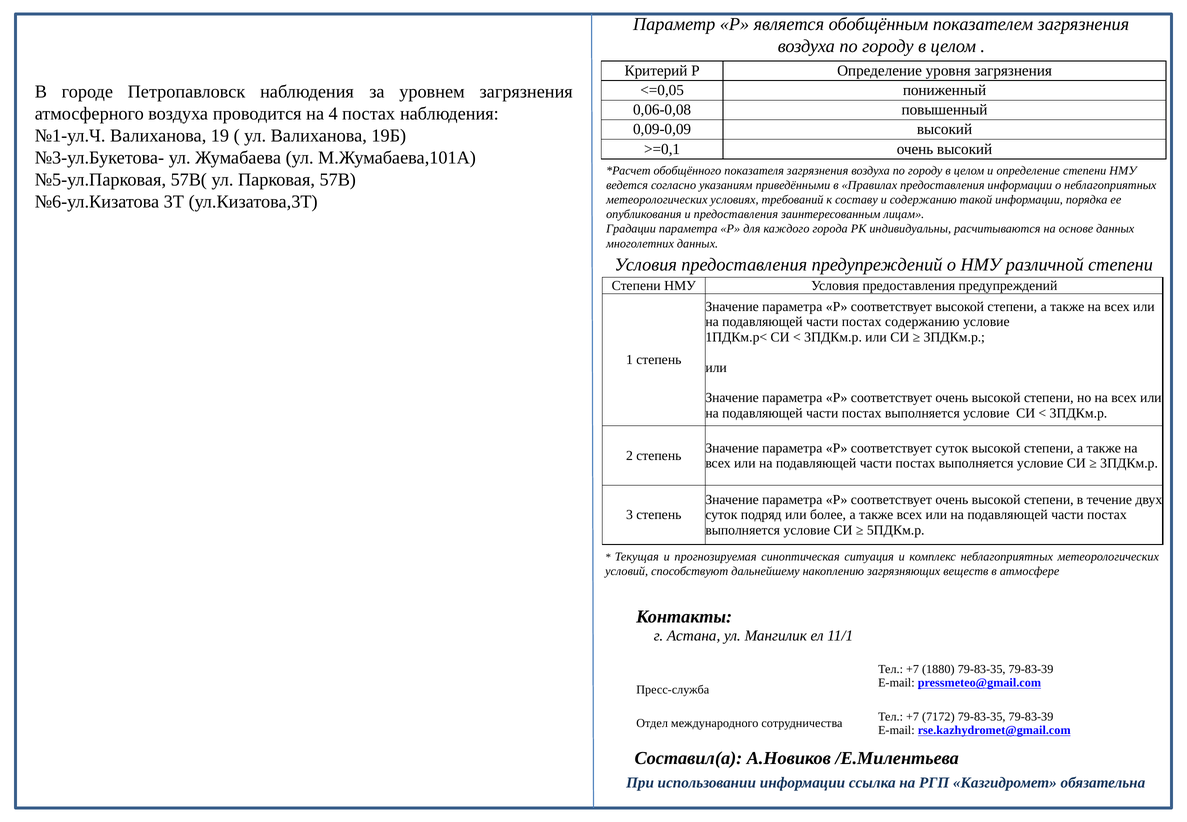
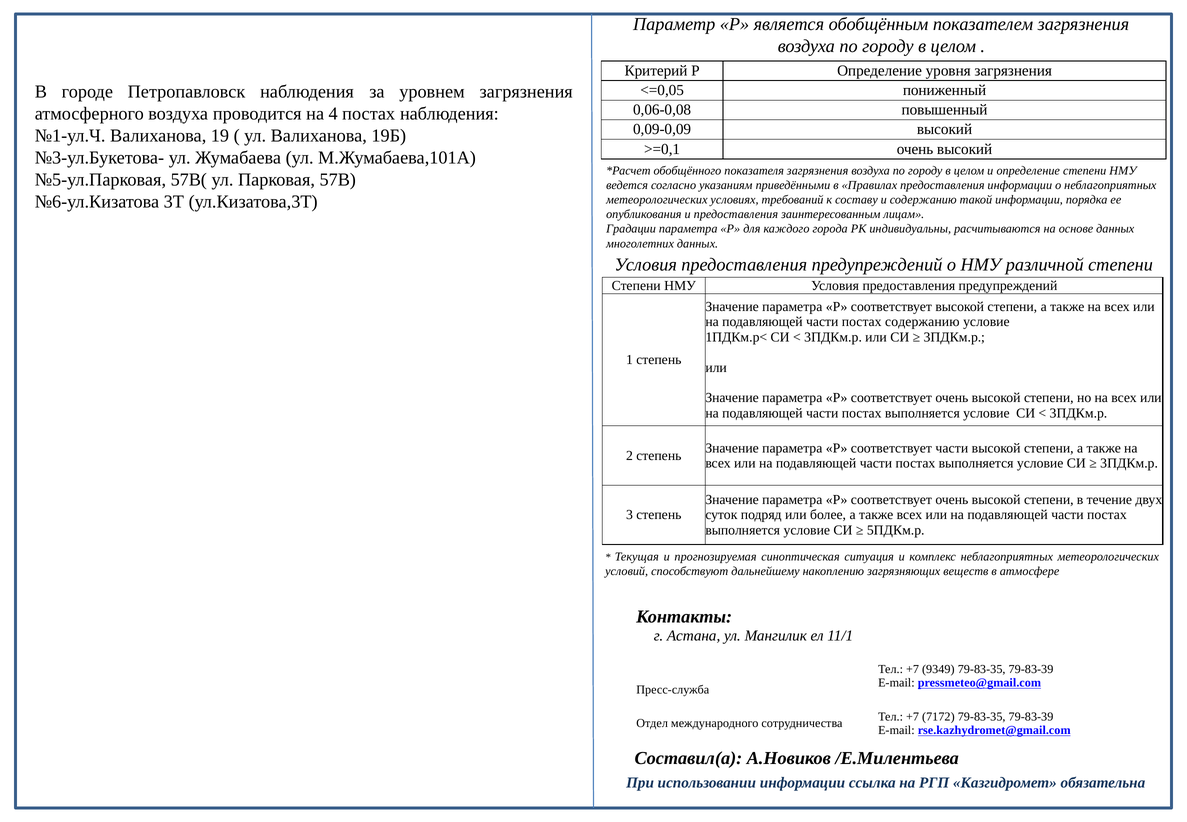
соответствует суток: суток -> части
1880: 1880 -> 9349
